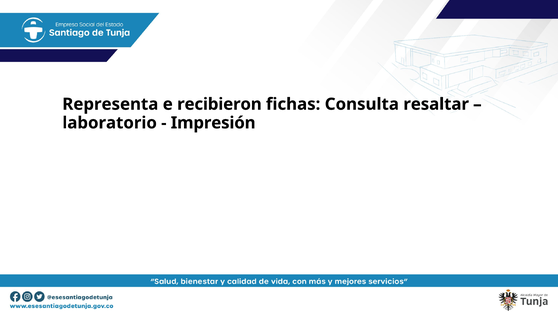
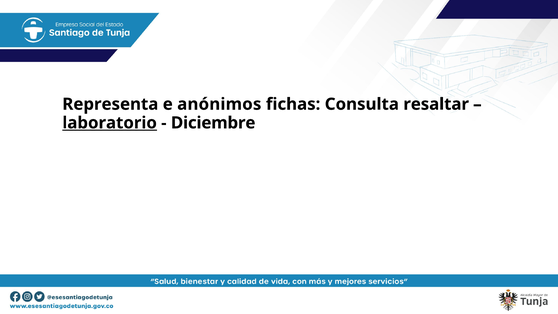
recibieron: recibieron -> anónimos
laboratorio underline: none -> present
Impresión: Impresión -> Diciembre
